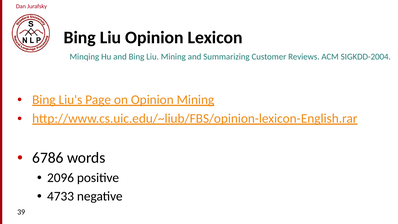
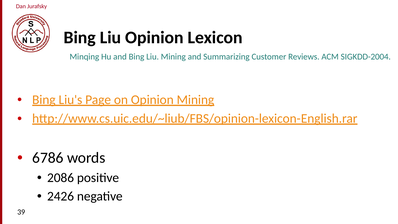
2096: 2096 -> 2086
4733: 4733 -> 2426
